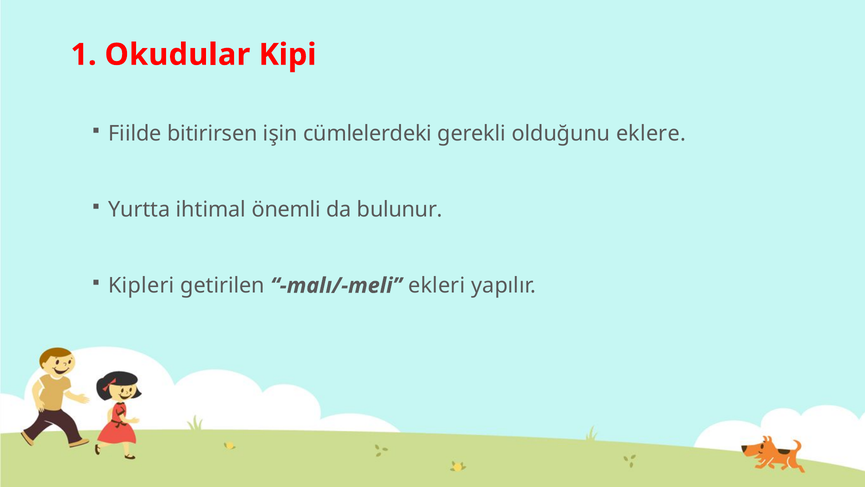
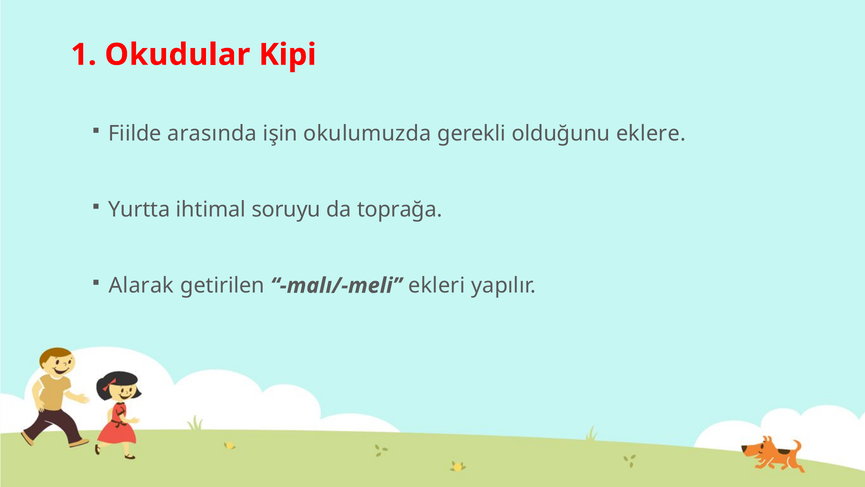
bitirirsen: bitirirsen -> arasında
cümlelerdeki: cümlelerdeki -> okulumuzda
önemli: önemli -> soruyu
bulunur: bulunur -> toprağa
Kipleri: Kipleri -> Alarak
